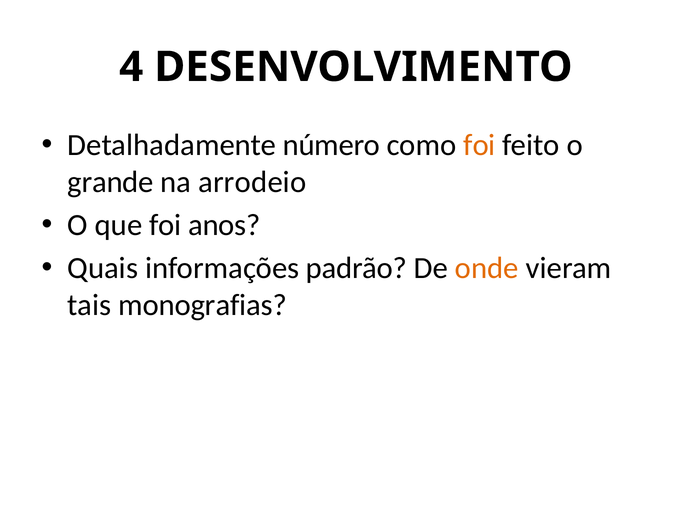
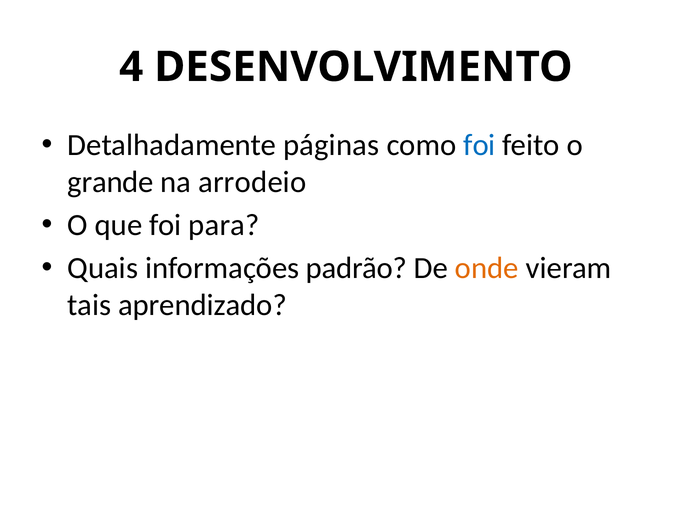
número: número -> páginas
foi at (479, 145) colour: orange -> blue
anos: anos -> para
monografias: monografias -> aprendizado
